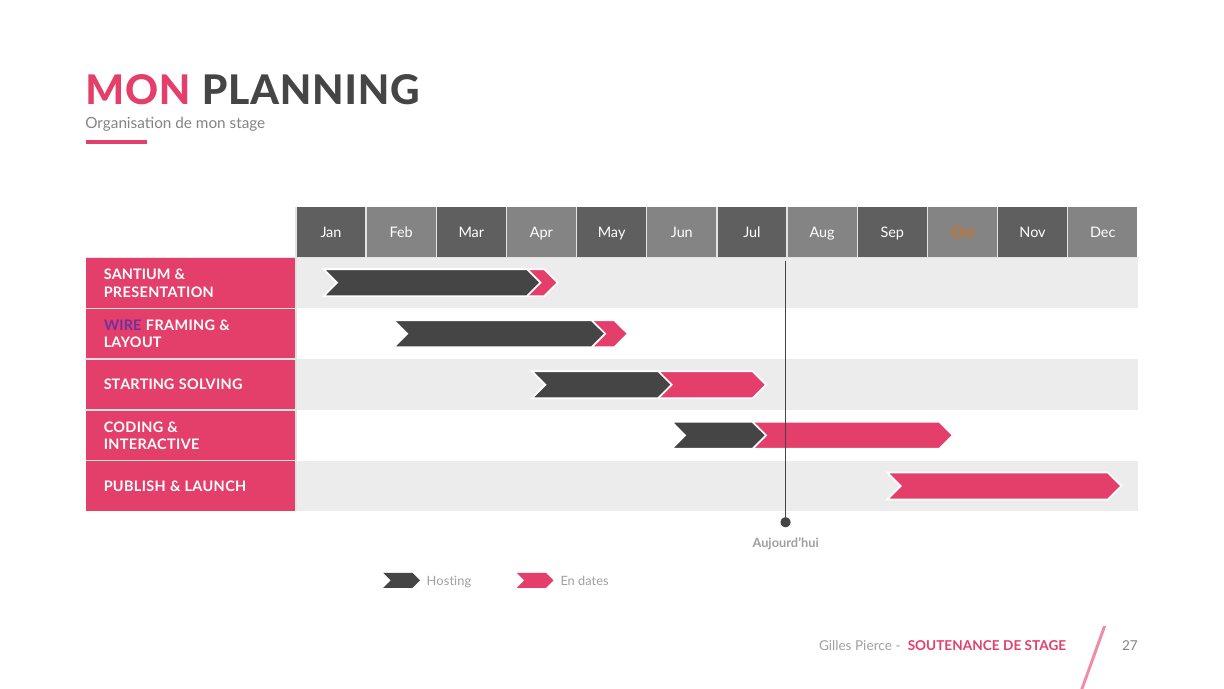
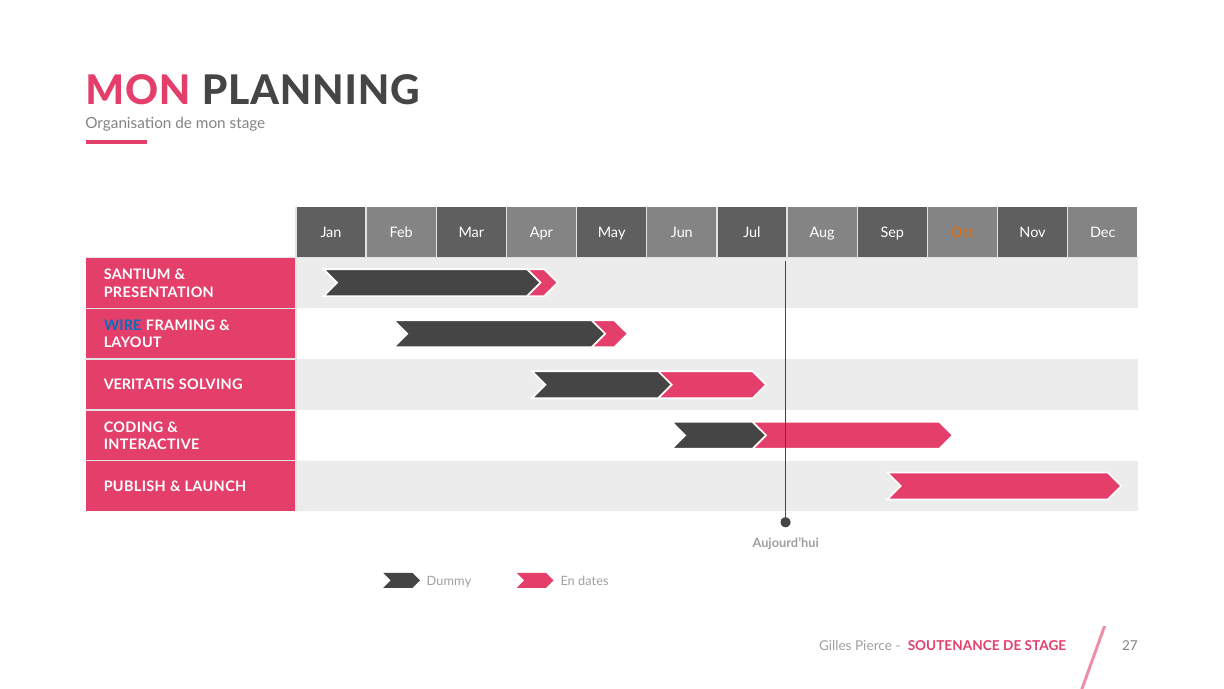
WIRE colour: purple -> blue
STARTING: STARTING -> VERITATIS
Hosting: Hosting -> Dummy
